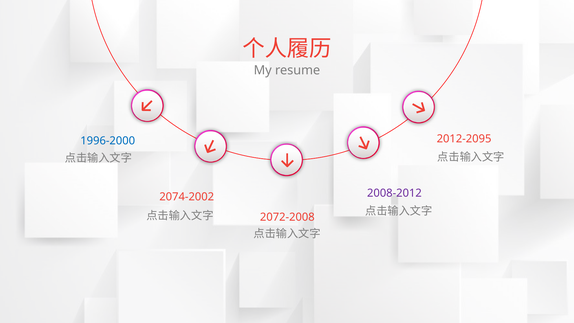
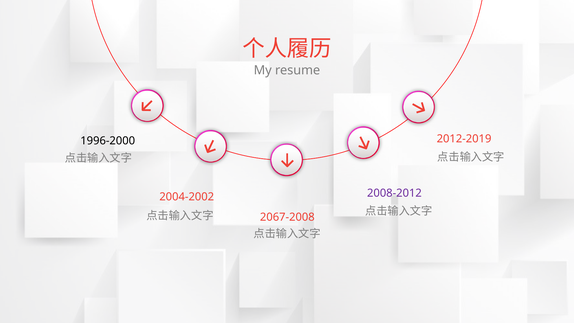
2012-2095: 2012-2095 -> 2012-2019
1996-2000 colour: blue -> black
2074-2002: 2074-2002 -> 2004-2002
2072-2008: 2072-2008 -> 2067-2008
